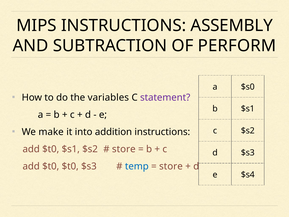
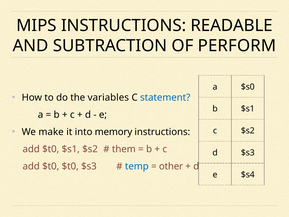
ASSEMBLY: ASSEMBLY -> READABLE
statement colour: purple -> blue
addition: addition -> memory
store at (124, 149): store -> them
store at (171, 166): store -> other
